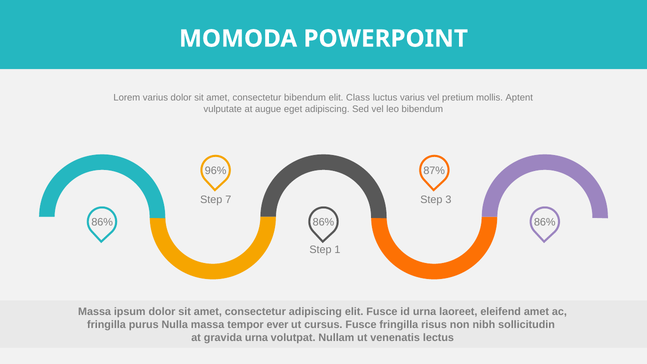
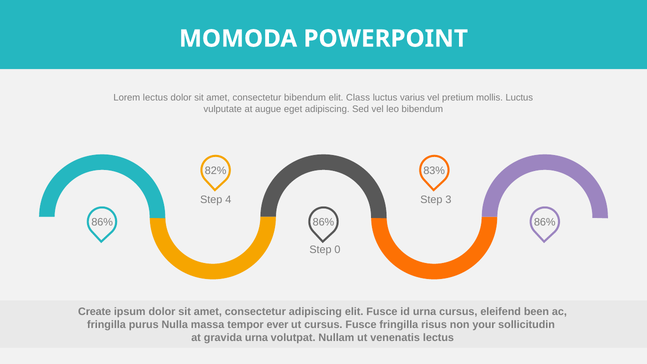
Lorem varius: varius -> lectus
mollis Aptent: Aptent -> Luctus
96%: 96% -> 82%
87%: 87% -> 83%
7: 7 -> 4
1: 1 -> 0
Massa at (95, 312): Massa -> Create
urna laoreet: laoreet -> cursus
eleifend amet: amet -> been
nibh: nibh -> your
